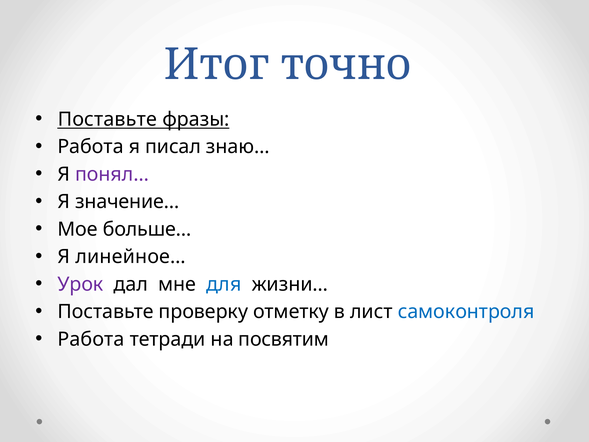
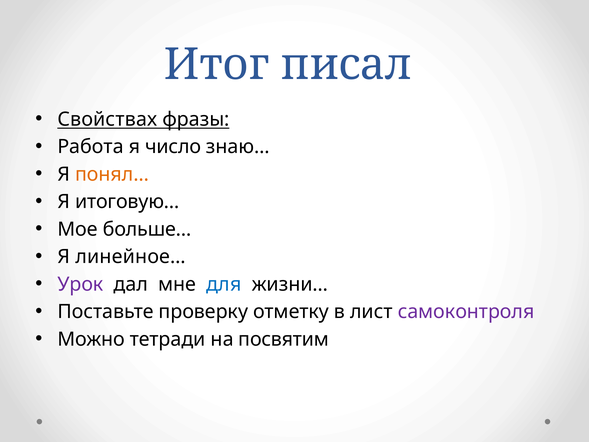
точно: точно -> писал
Поставьте at (107, 119): Поставьте -> Свойствах
писал: писал -> число
понял… colour: purple -> orange
значение…: значение… -> итоговую…
самоконтроля colour: blue -> purple
Работа at (91, 339): Работа -> Можно
